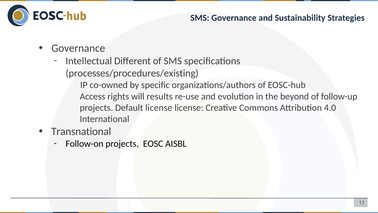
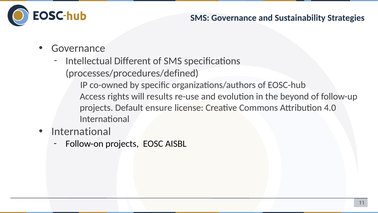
processes/procedures/existing: processes/procedures/existing -> processes/procedures/defined
Default license: license -> ensure
Transnational at (81, 131): Transnational -> International
